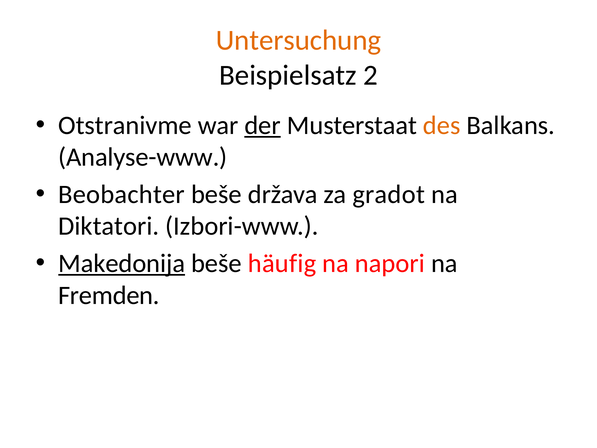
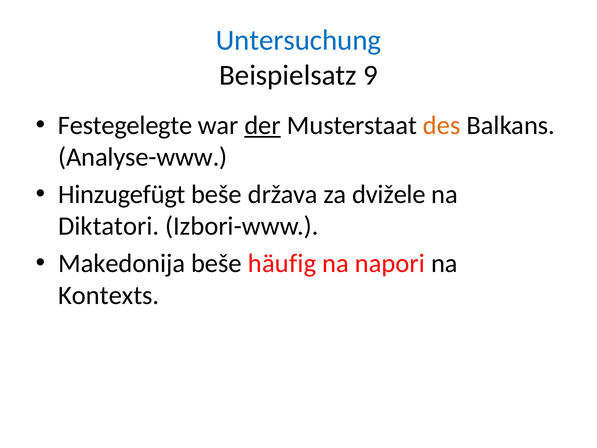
Untersuchung colour: orange -> blue
2: 2 -> 9
Otstranivme: Otstranivme -> Festegelegte
Beobachter: Beobachter -> Hinzugefügt
gradot: gradot -> dvižele
Makedonija underline: present -> none
Fremden: Fremden -> Kontexts
